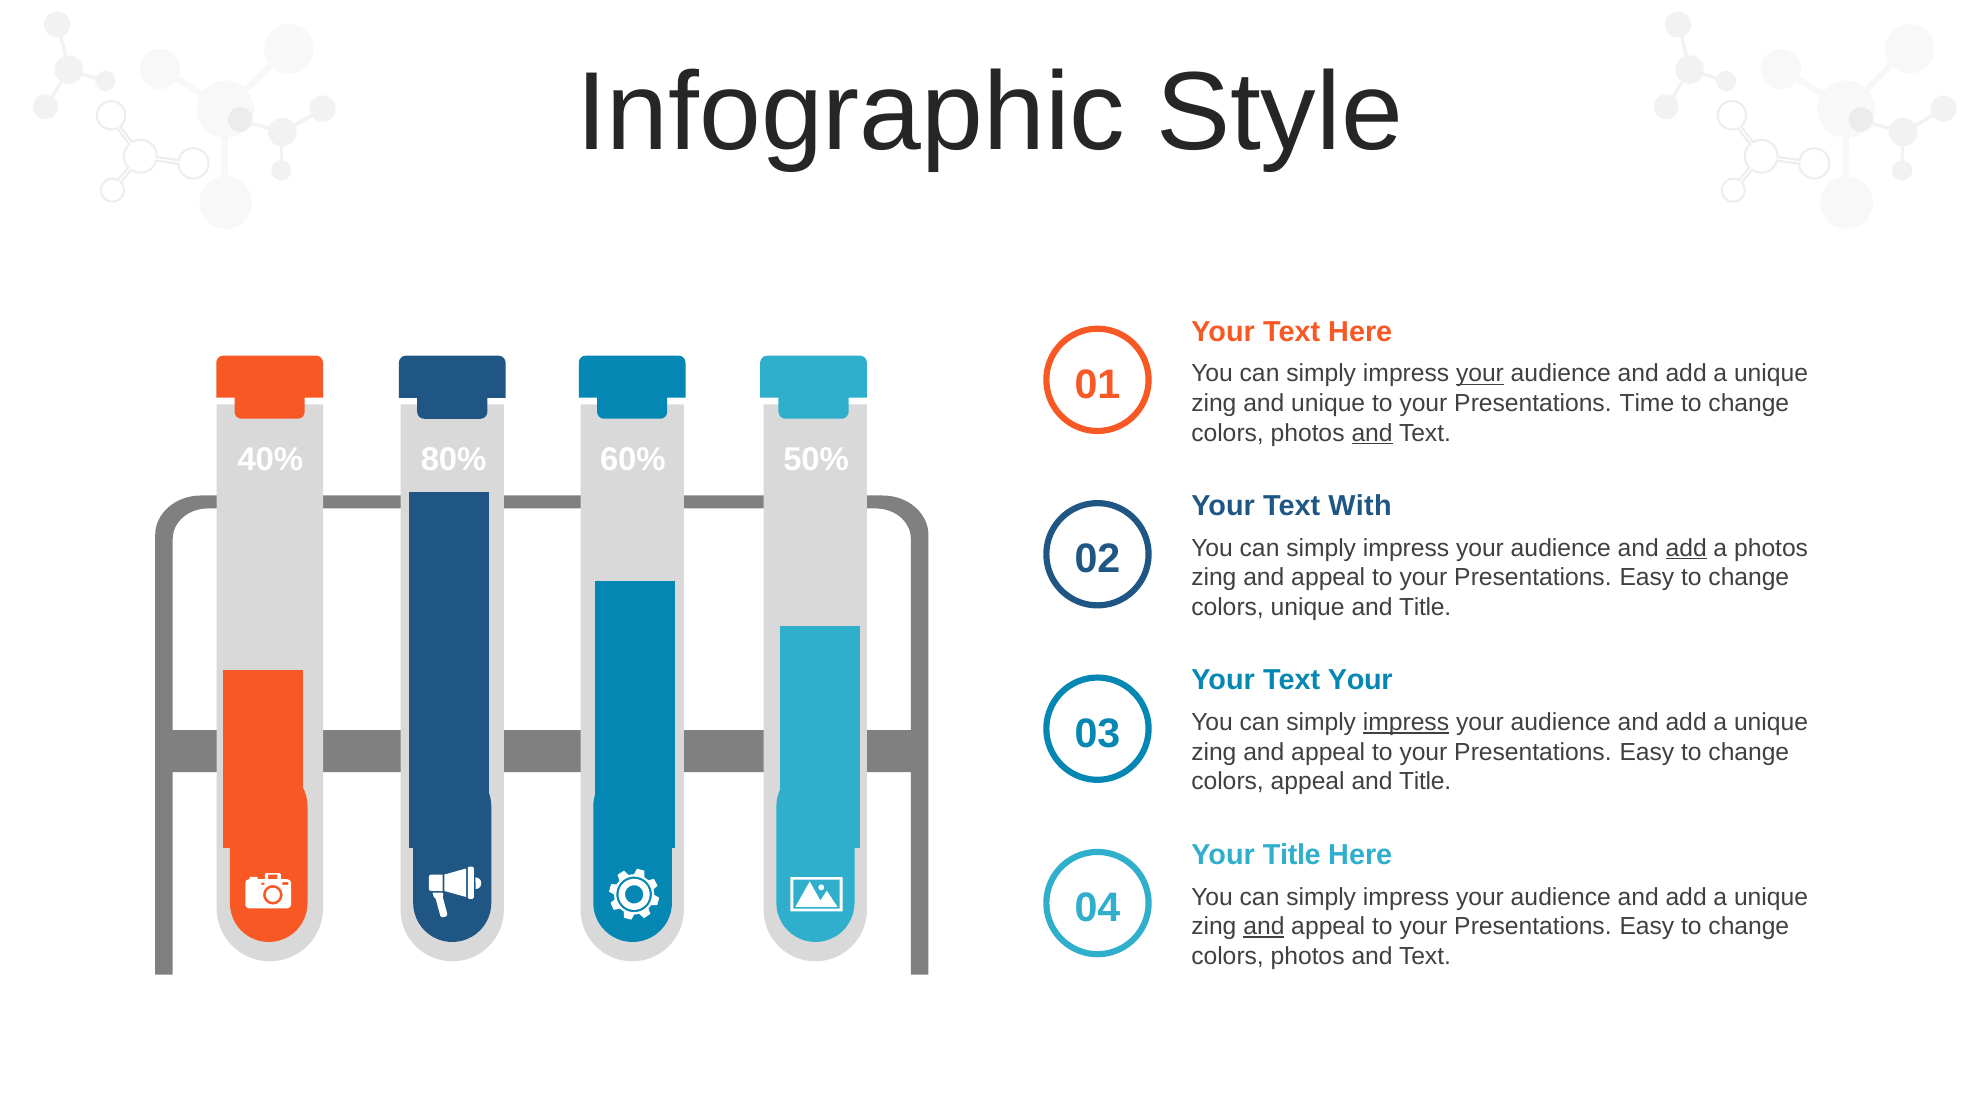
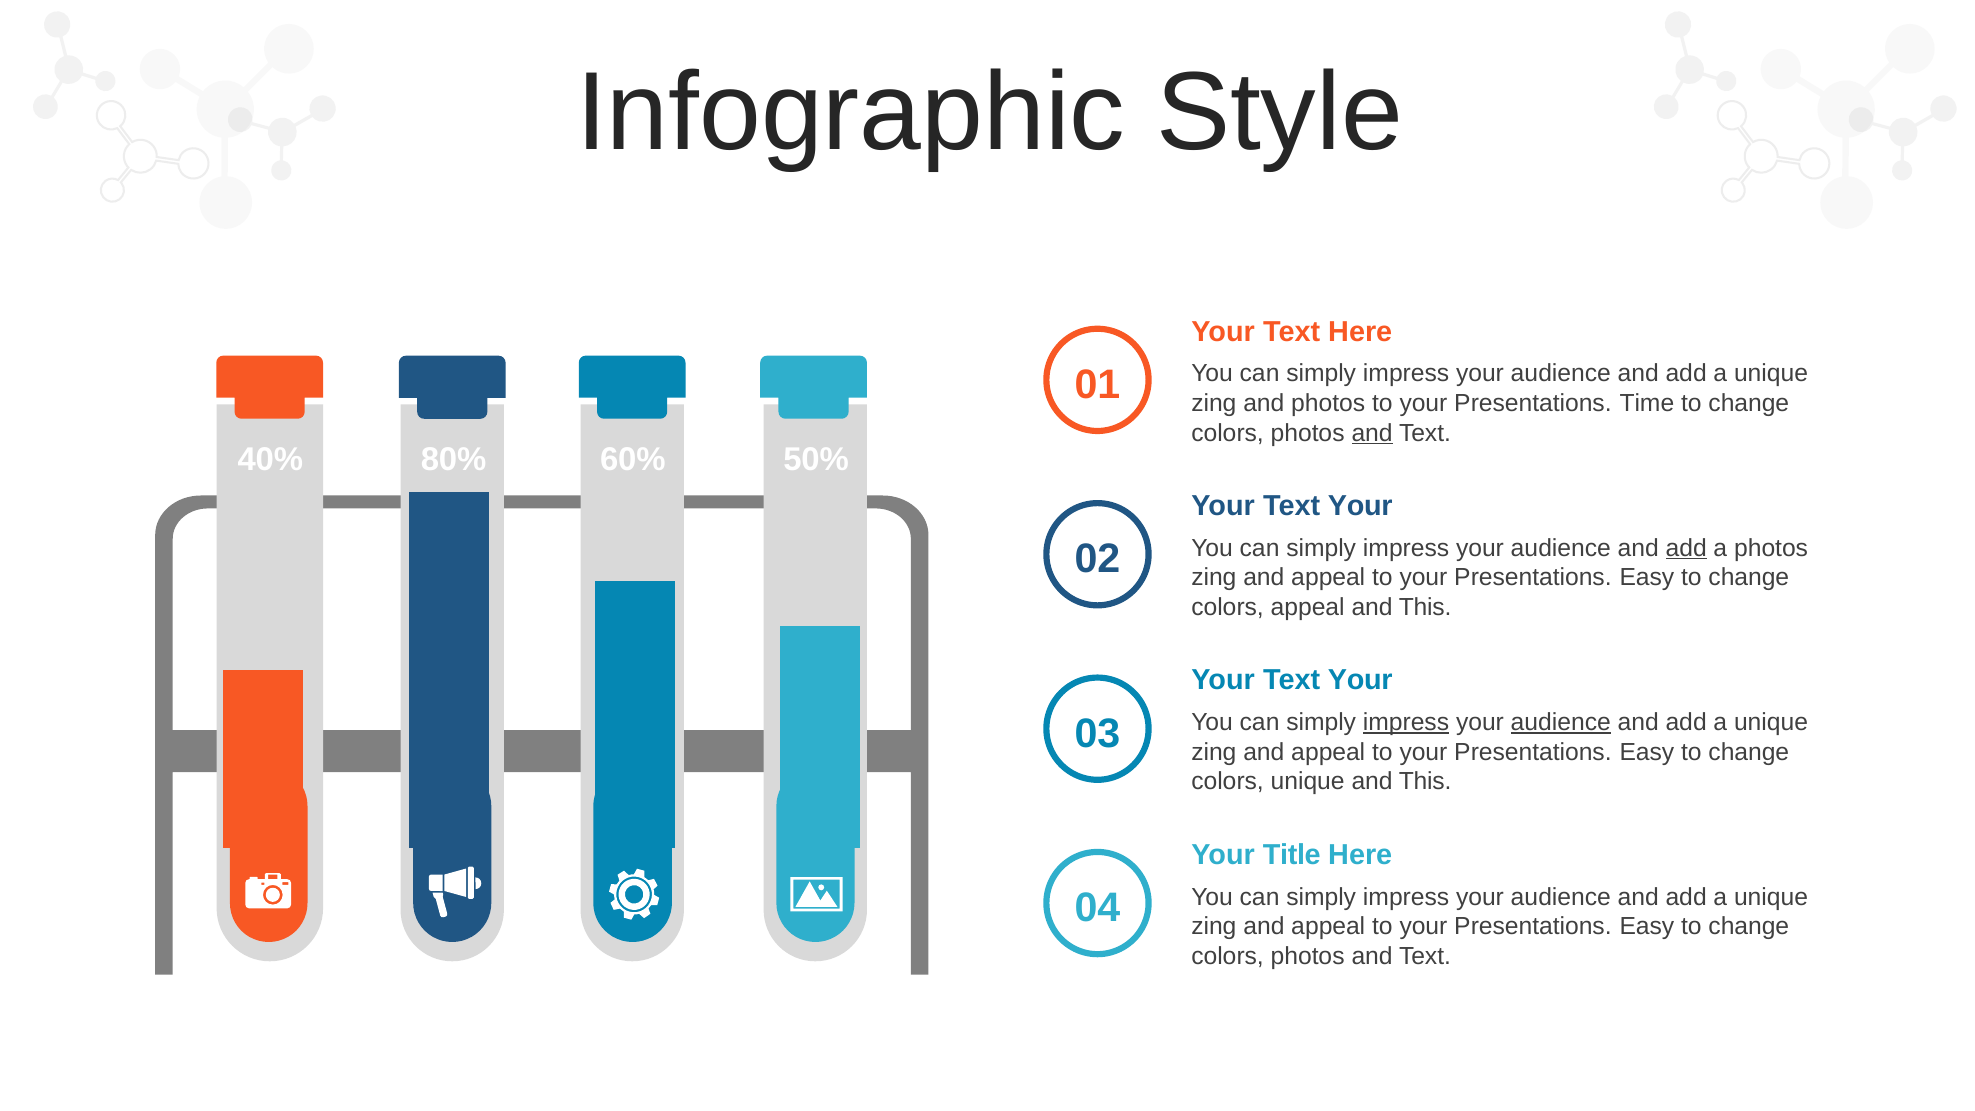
your at (1480, 374) underline: present -> none
and unique: unique -> photos
With at (1360, 506): With -> Your
colors unique: unique -> appeal
Title at (1425, 607): Title -> This
audience at (1561, 722) underline: none -> present
colors appeal: appeal -> unique
Title at (1425, 782): Title -> This
and at (1264, 926) underline: present -> none
